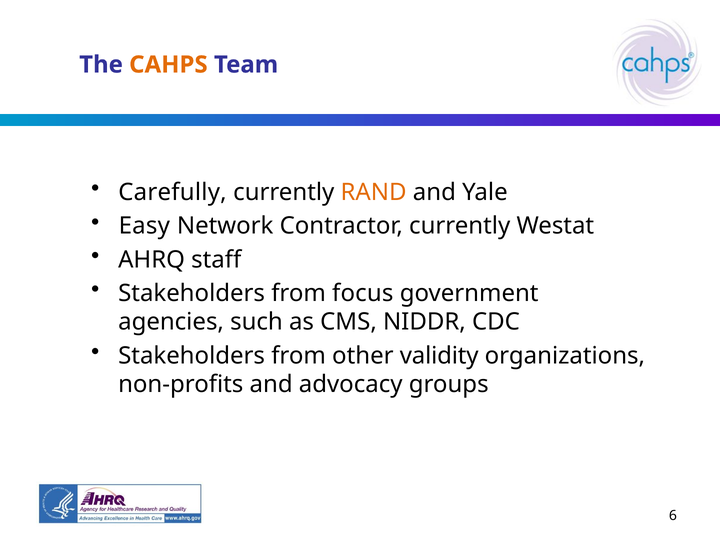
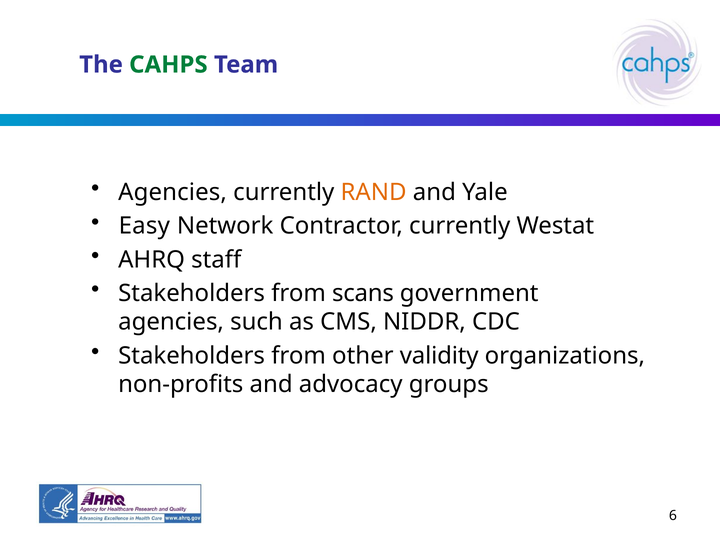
CAHPS colour: orange -> green
Carefully at (172, 192): Carefully -> Agencies
focus: focus -> scans
